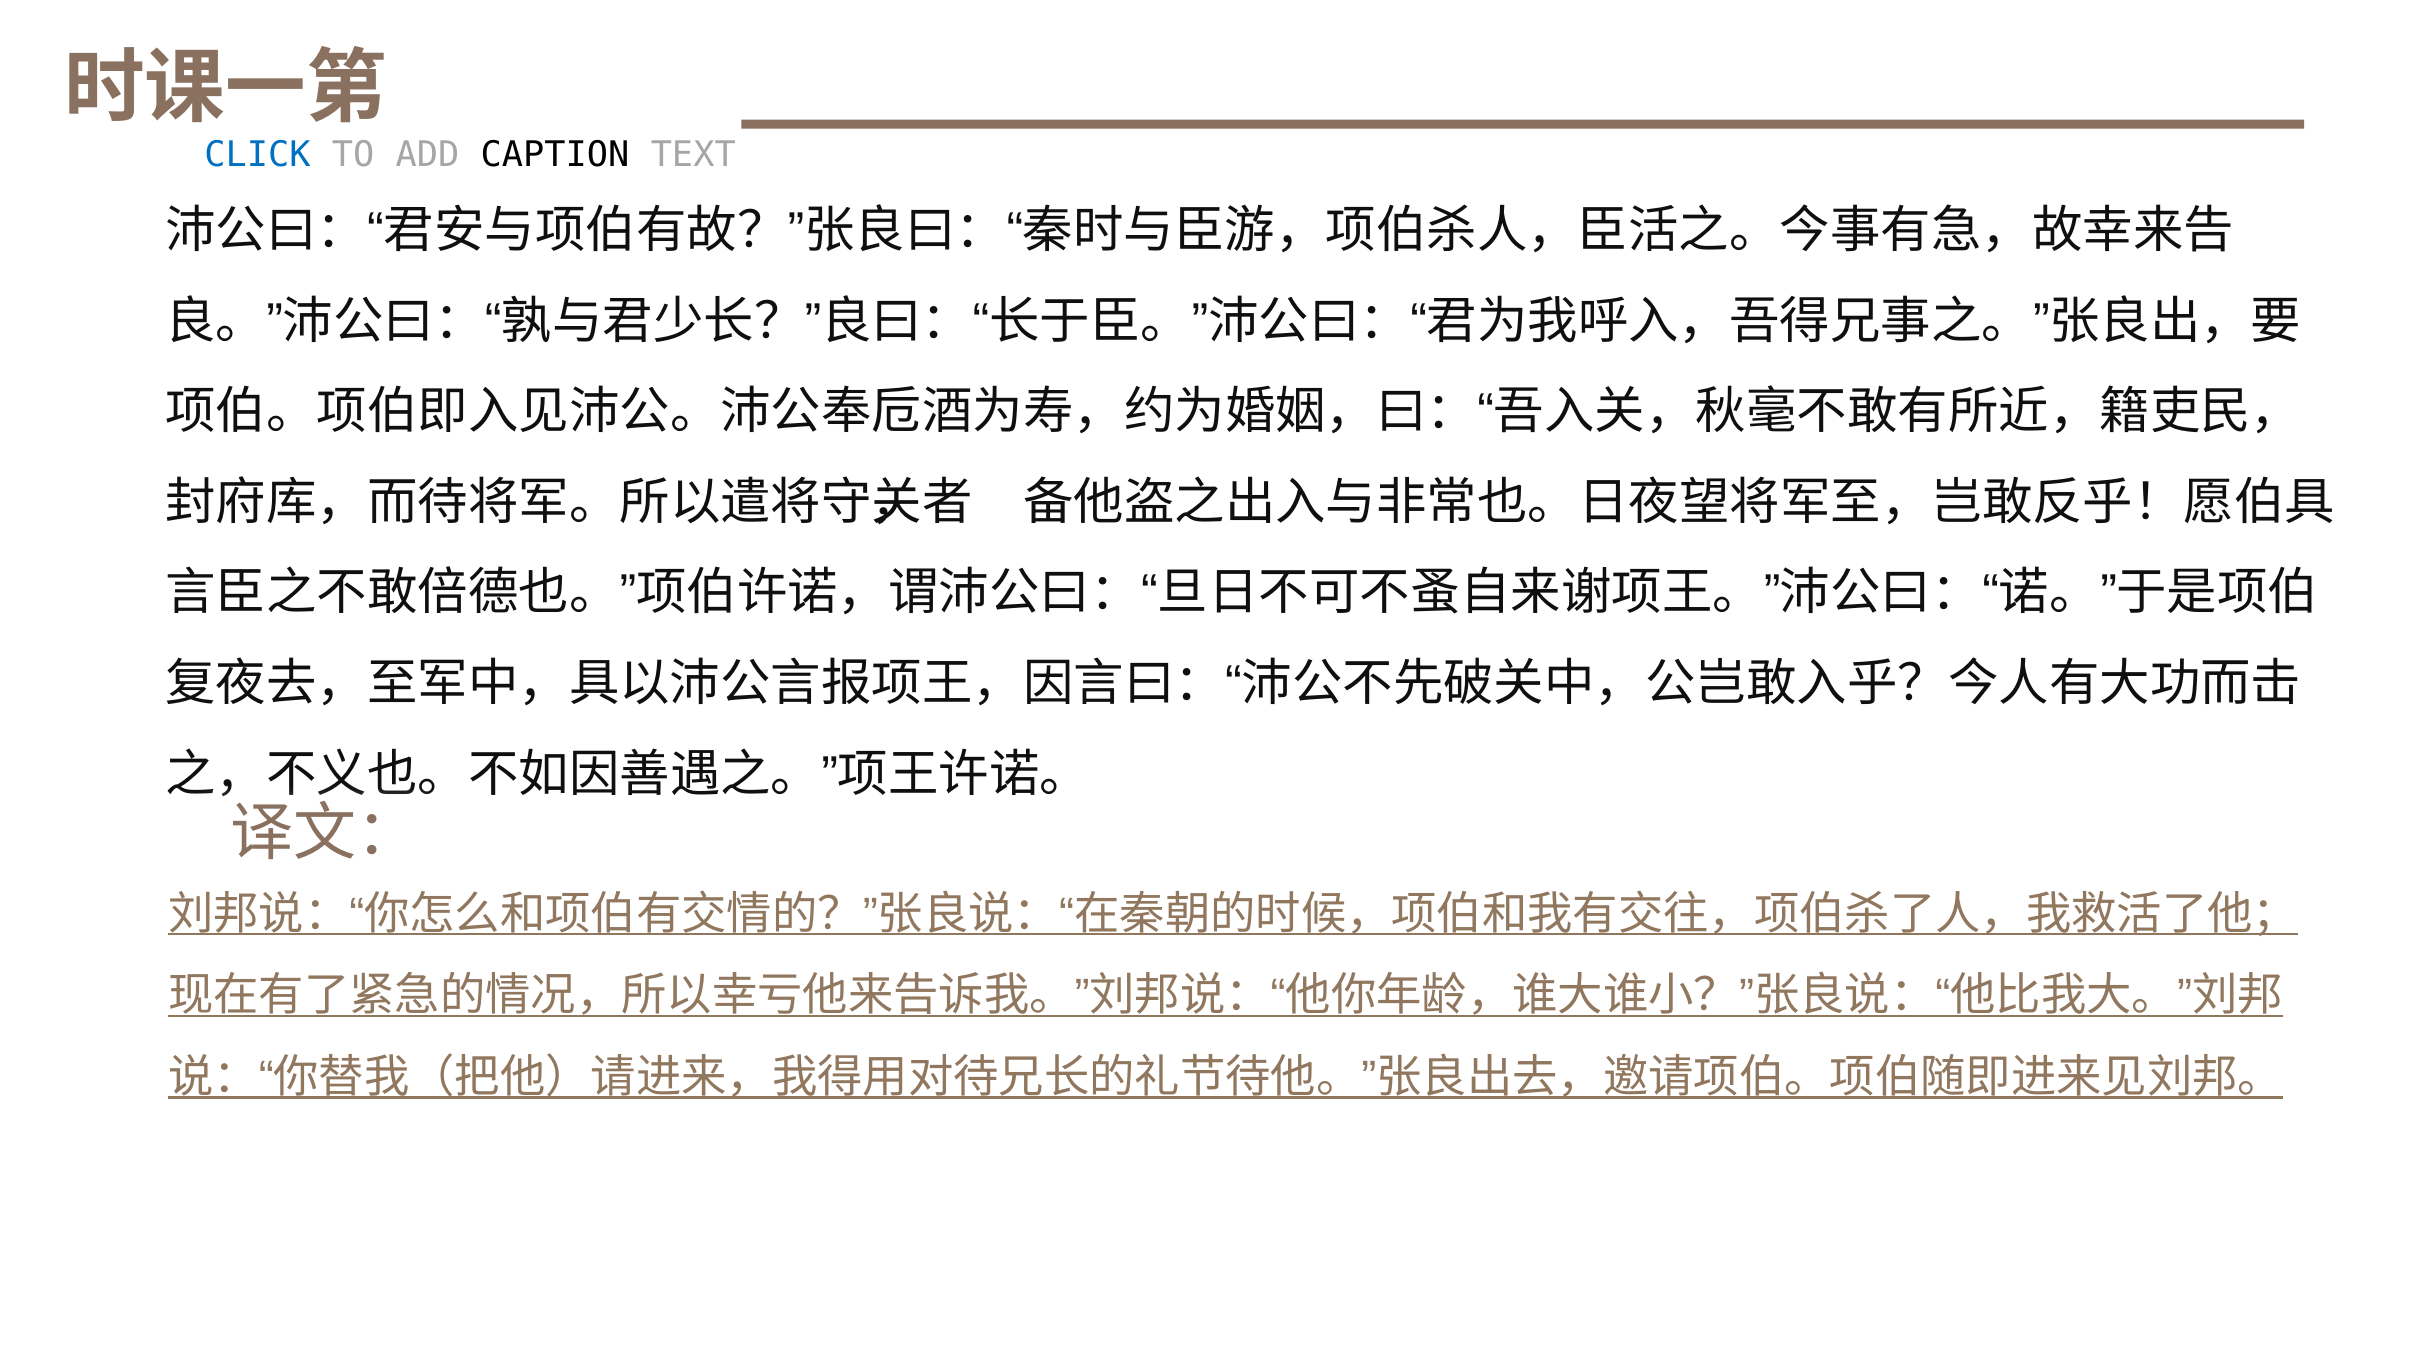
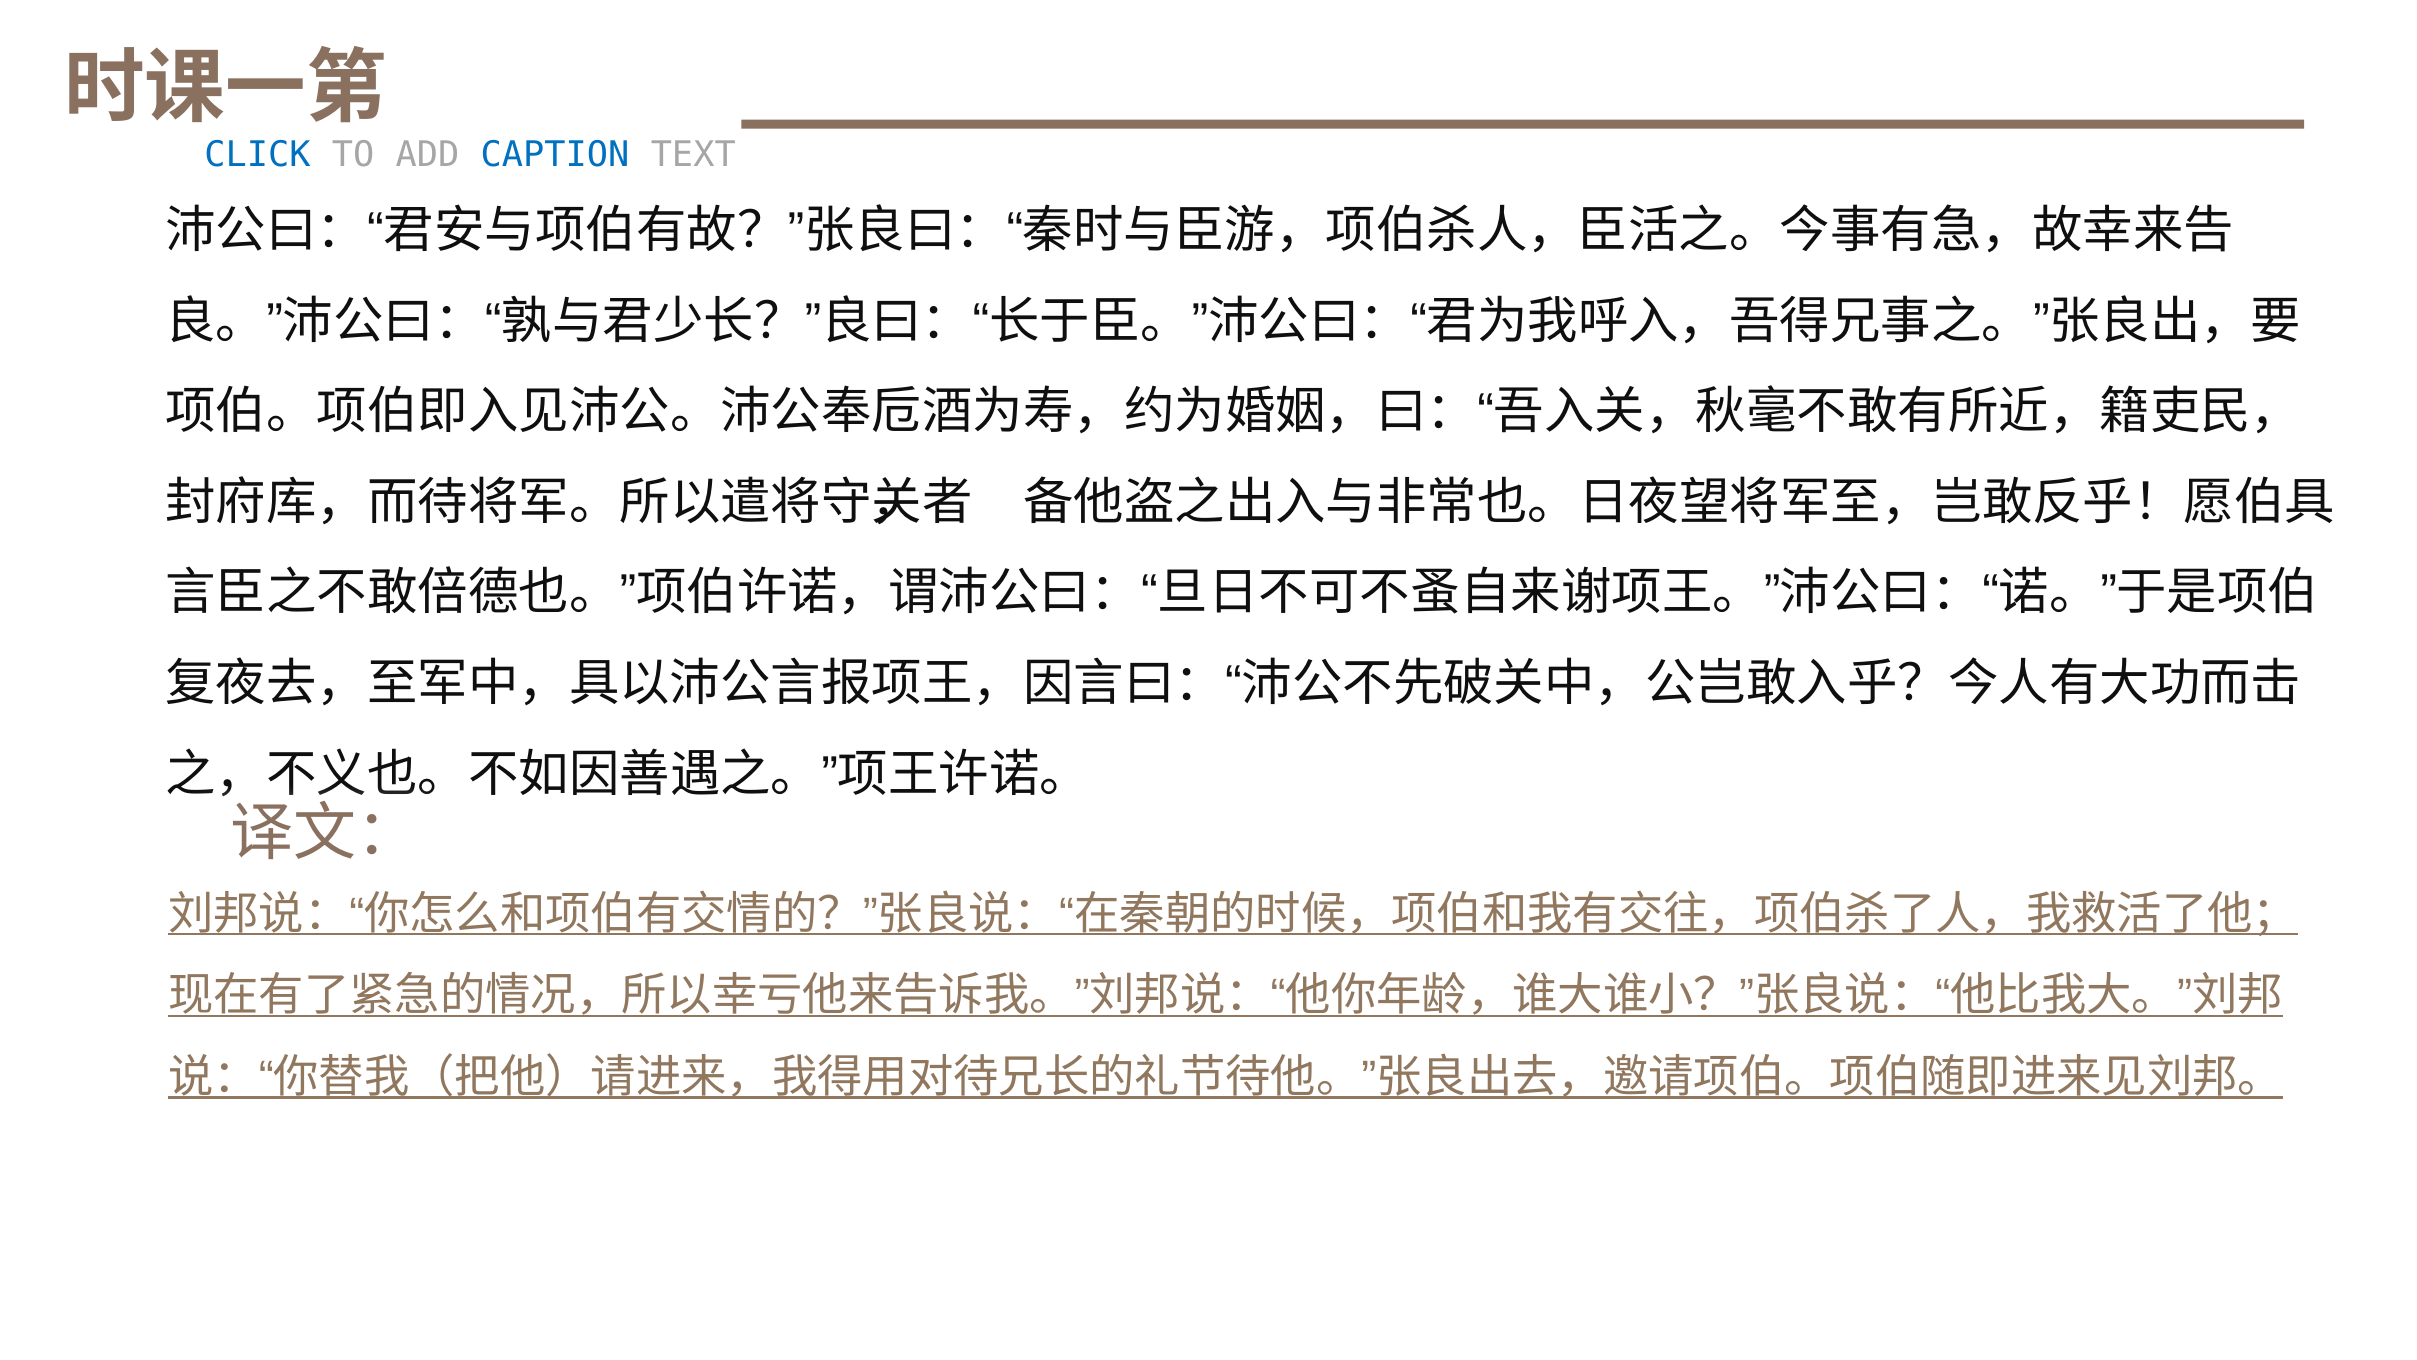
CAPTION colour: black -> blue
